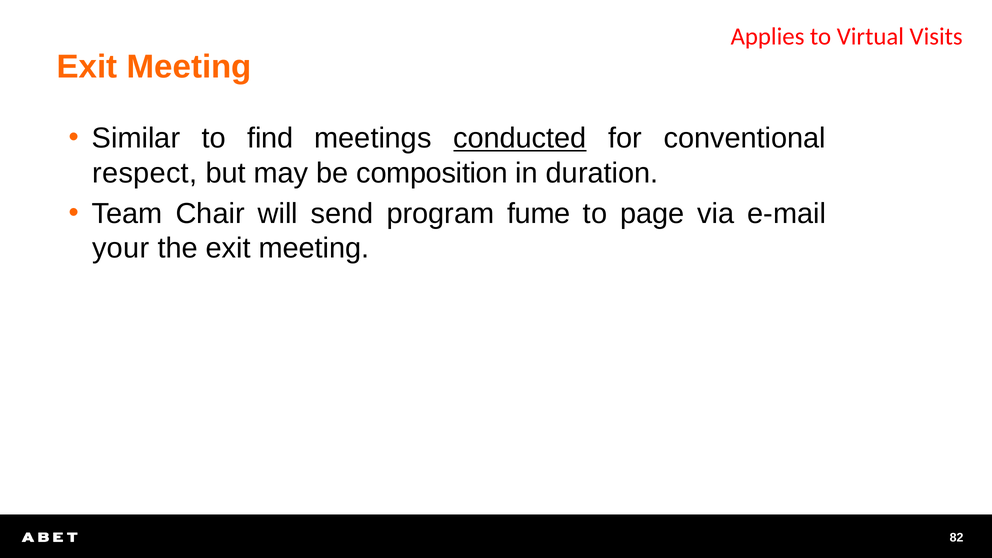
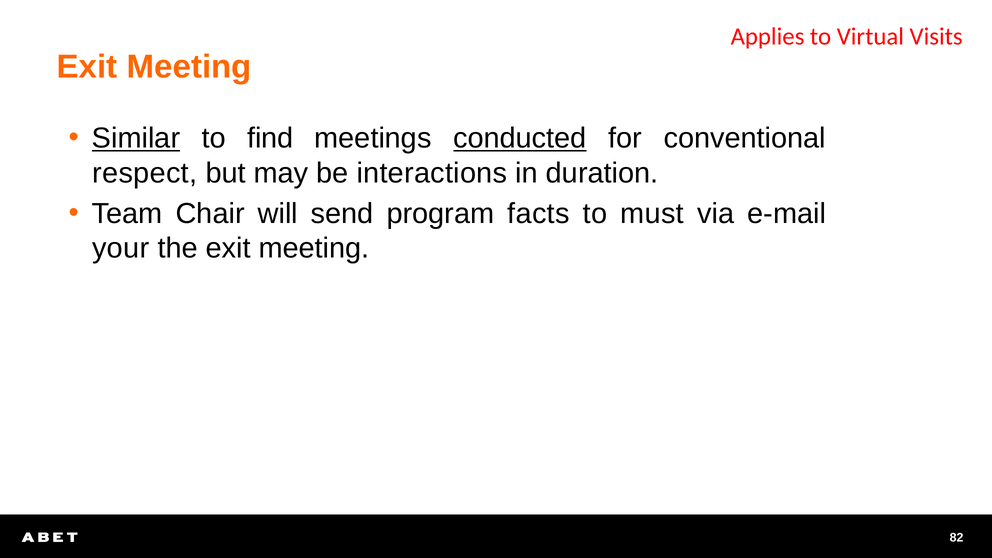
Similar underline: none -> present
composition: composition -> interactions
fume: fume -> facts
page: page -> must
